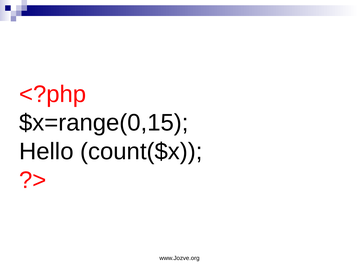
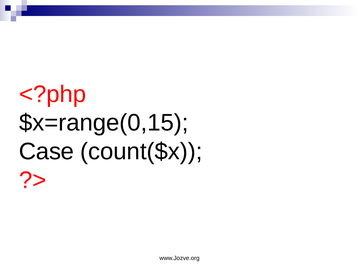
Hello: Hello -> Case
